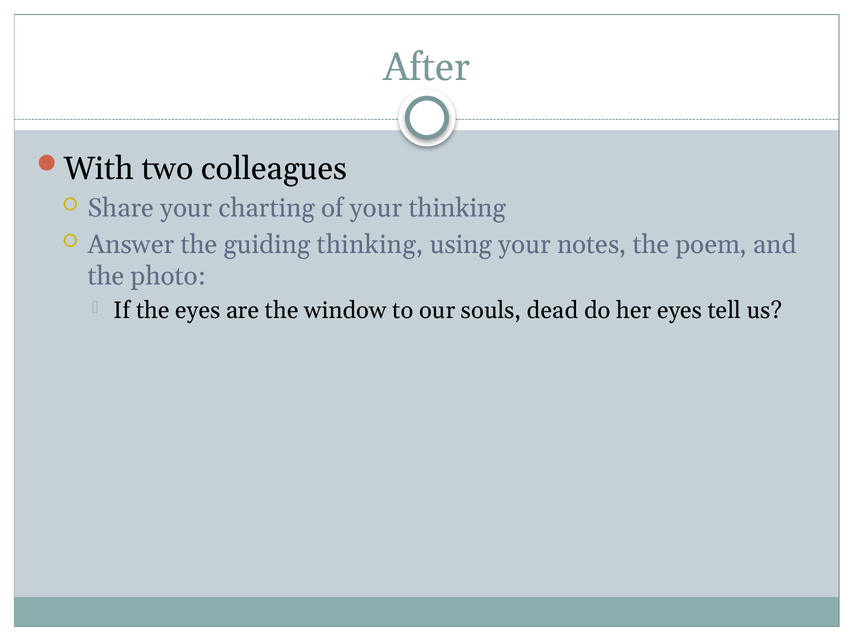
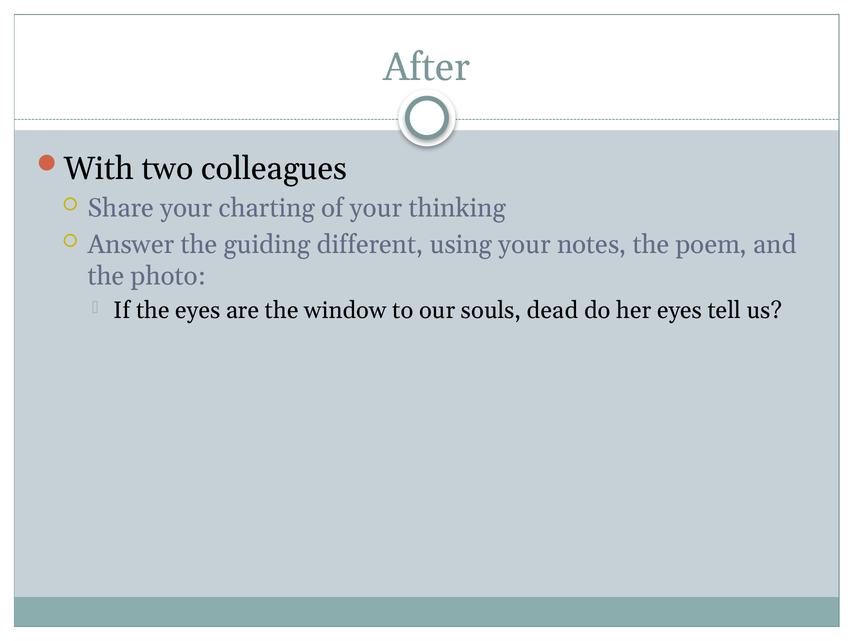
guiding thinking: thinking -> different
